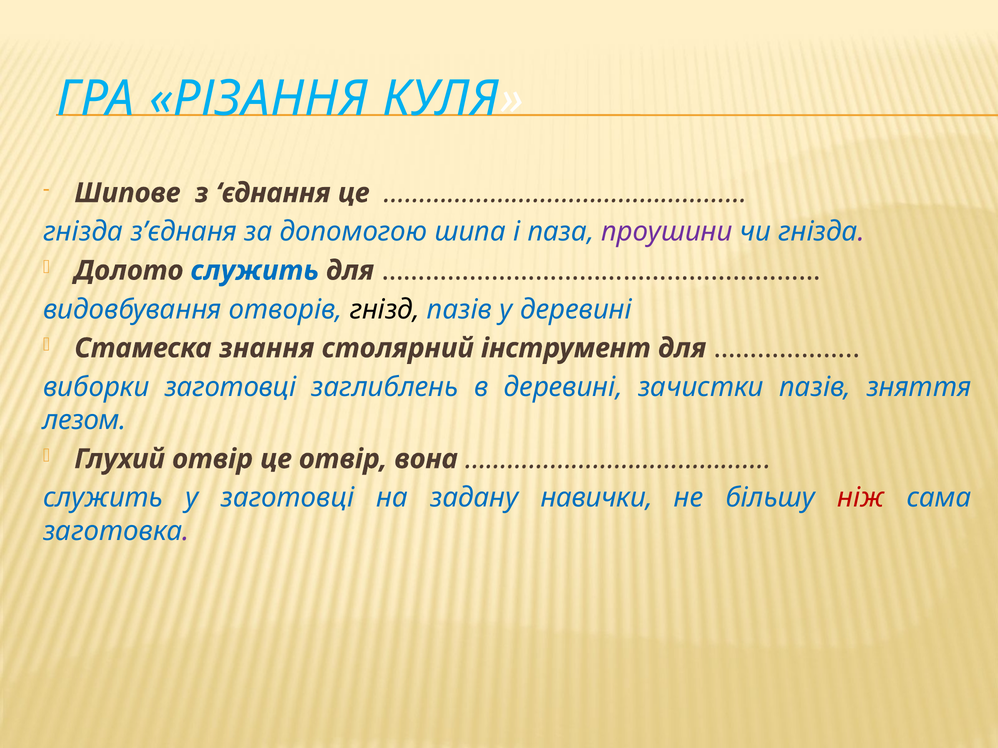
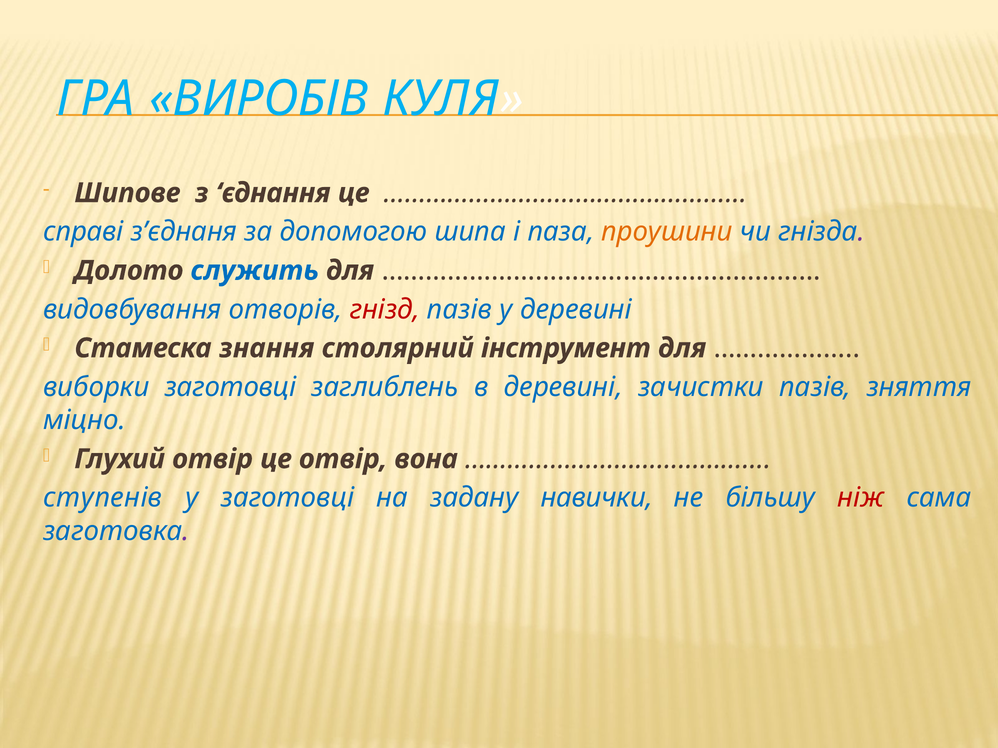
РІЗАННЯ: РІЗАННЯ -> ВИРОБІВ
гнізда at (83, 232): гнізда -> справі
проушини colour: purple -> orange
гнізд colour: black -> red
лезом: лезом -> міцно
служить at (103, 498): служить -> ступенів
